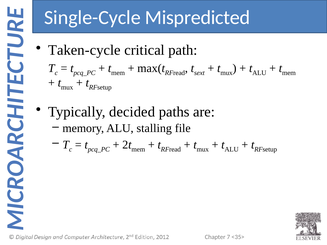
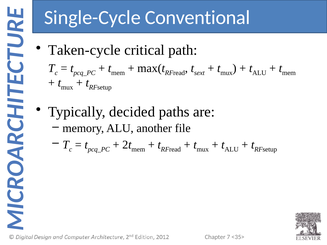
Mispredicted: Mispredicted -> Conventional
stalling: stalling -> another
